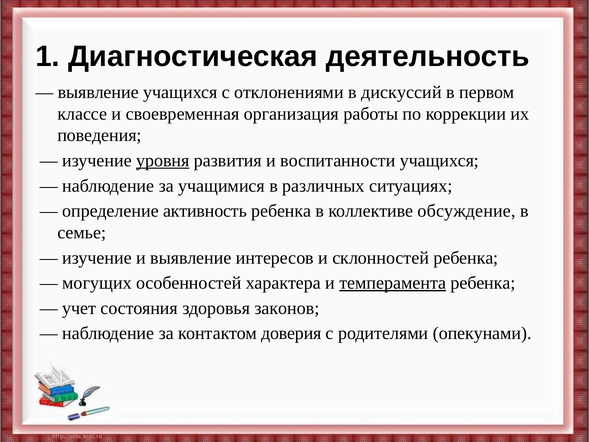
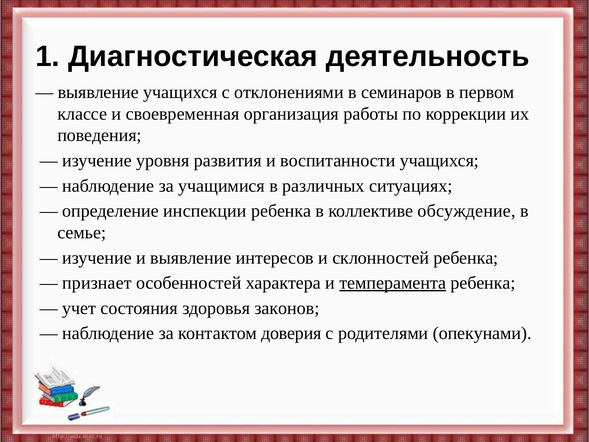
дискуссий: дискуссий -> семинаров
уровня underline: present -> none
активность: активность -> инспекции
могущих: могущих -> признает
